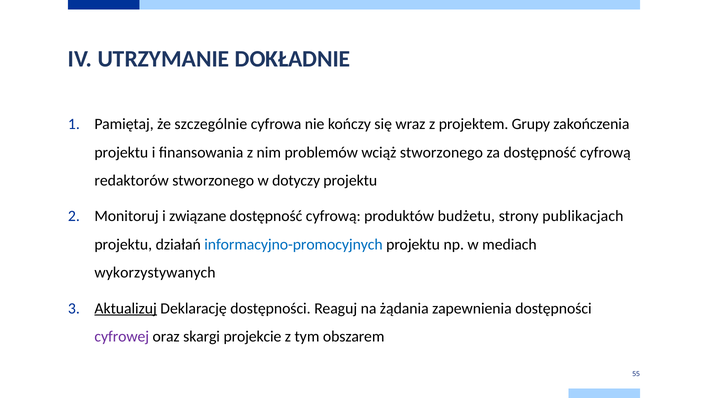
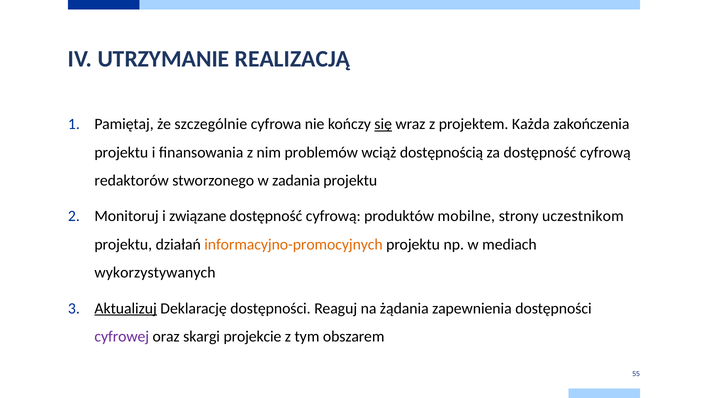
DOKŁADNIE: DOKŁADNIE -> REALIZACJĄ
się underline: none -> present
Grupy: Grupy -> Każda
wciąż stworzonego: stworzonego -> dostępnością
dotyczy: dotyczy -> zadania
budżetu: budżetu -> mobilne
publikacjach: publikacjach -> uczestnikom
informacyjno-promocyjnych colour: blue -> orange
